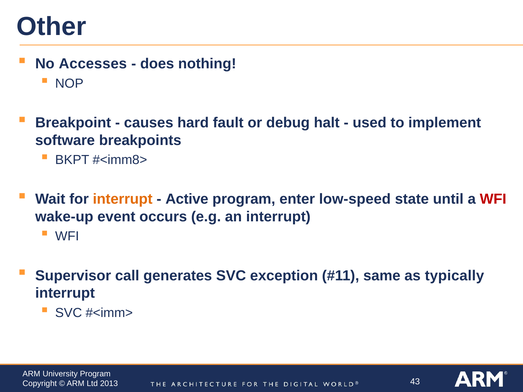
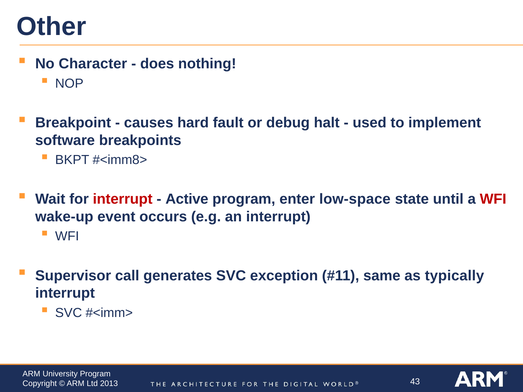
Accesses: Accesses -> Character
interrupt at (123, 199) colour: orange -> red
low-speed: low-speed -> low-space
